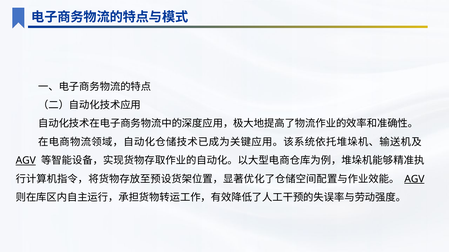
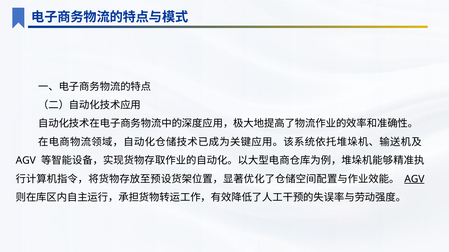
AGV at (26, 161) underline: present -> none
